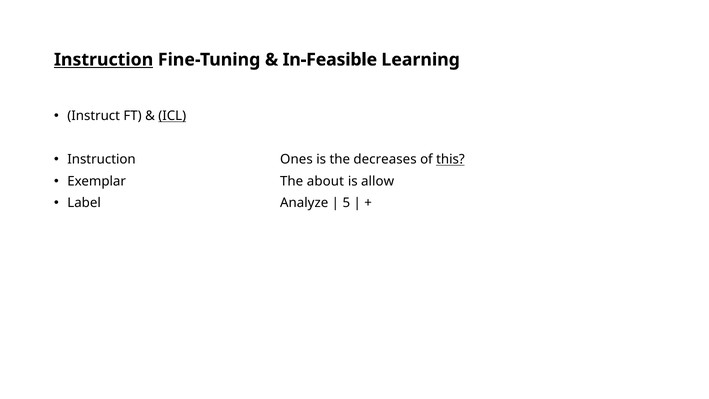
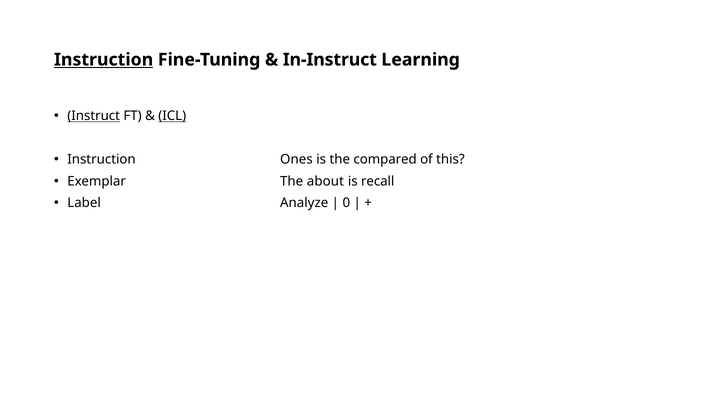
In-Feasible: In-Feasible -> In-Instruct
Instruct underline: none -> present
decreases: decreases -> compared
this underline: present -> none
allow: allow -> recall
5: 5 -> 0
